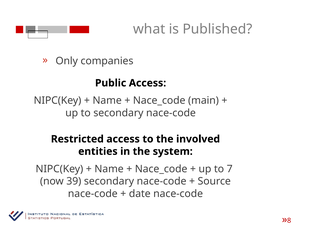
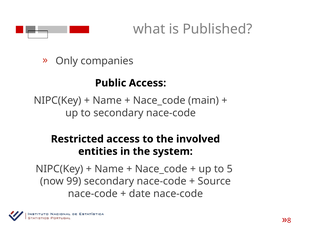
7: 7 -> 5
39: 39 -> 99
